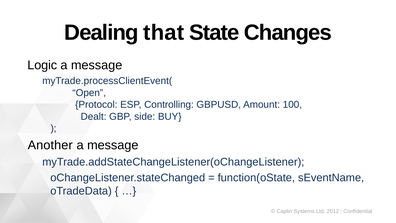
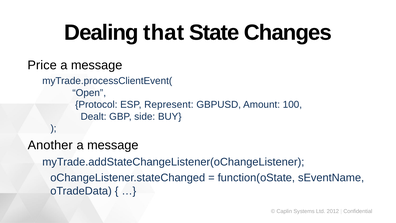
Logic: Logic -> Price
Controlling: Controlling -> Represent
